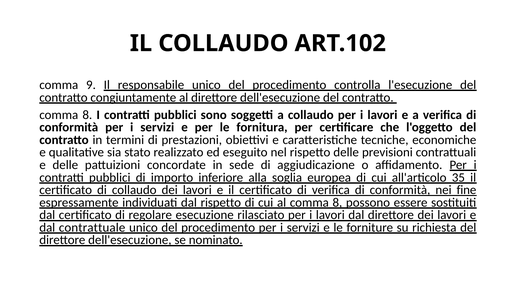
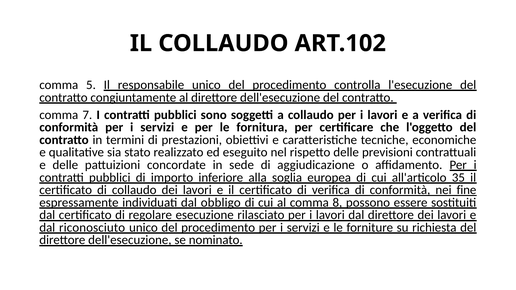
9: 9 -> 5
8 at (87, 115): 8 -> 7
dal rispetto: rispetto -> obbligo
contrattuale: contrattuale -> riconosciuto
